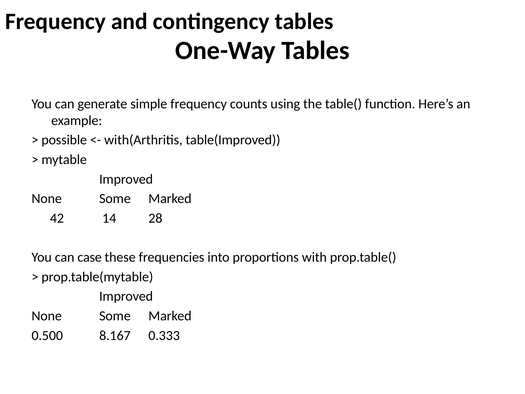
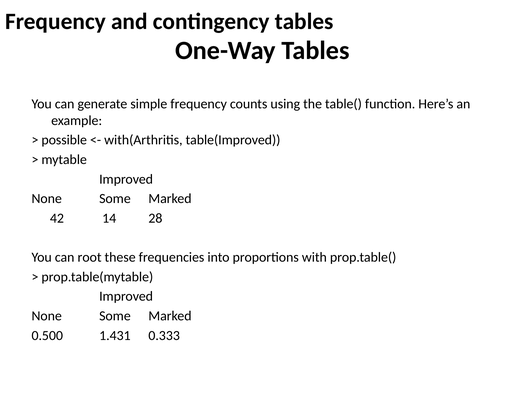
case: case -> root
8.167: 8.167 -> 1.431
